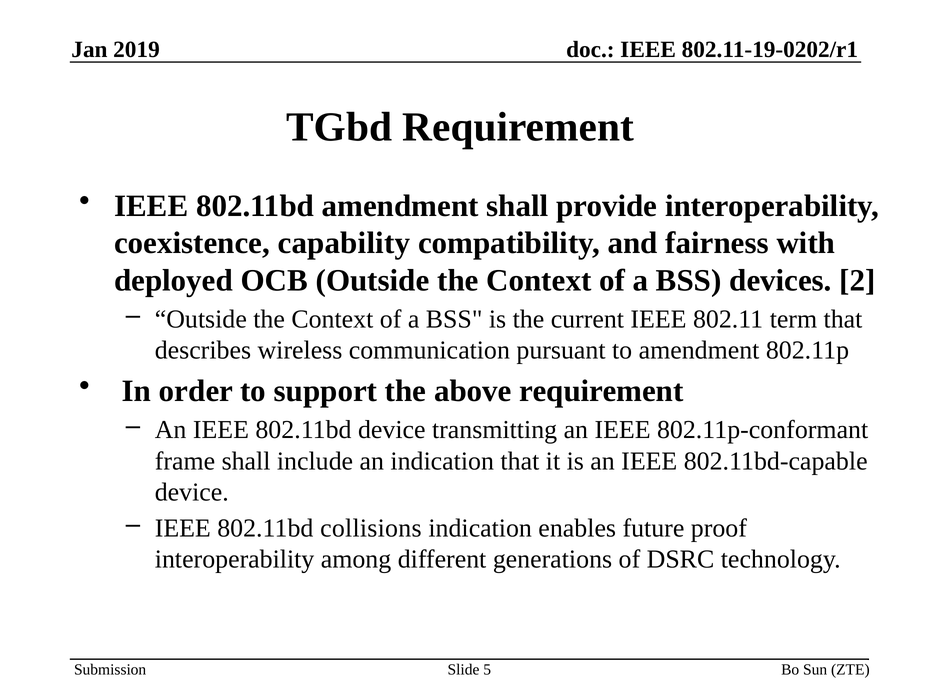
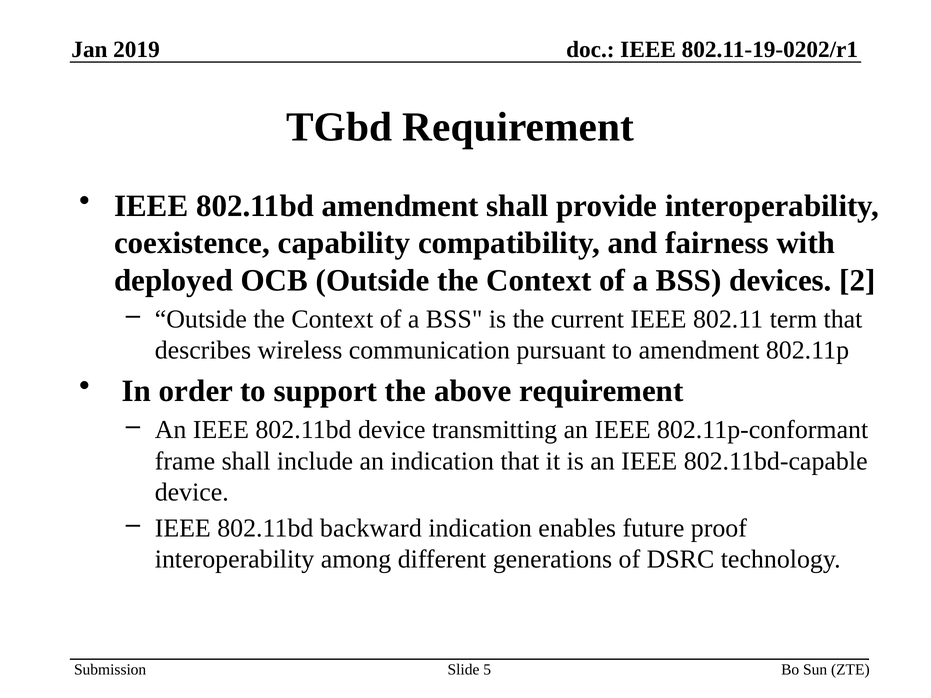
collisions: collisions -> backward
